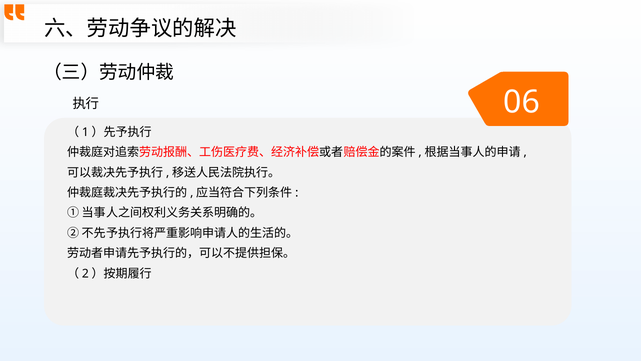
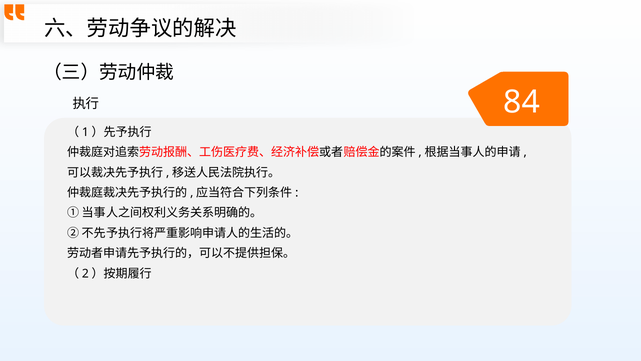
06: 06 -> 84
